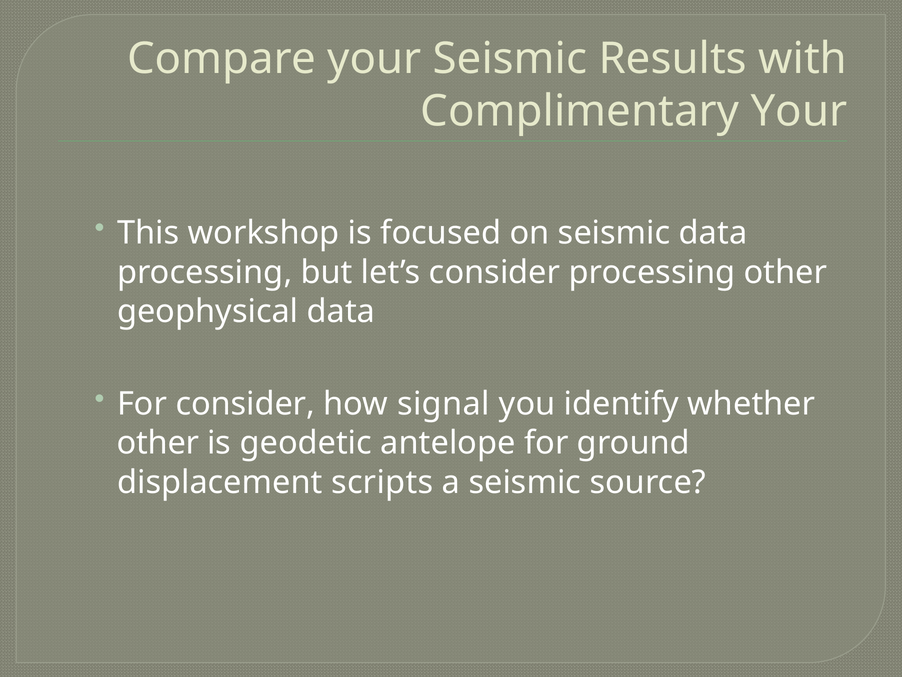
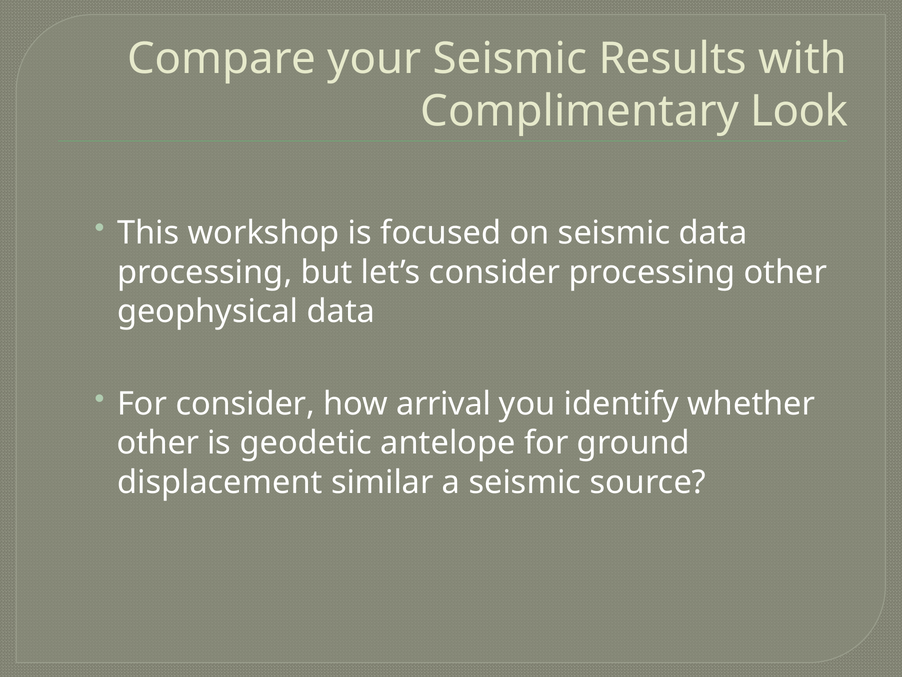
Complimentary Your: Your -> Look
signal: signal -> arrival
scripts: scripts -> similar
